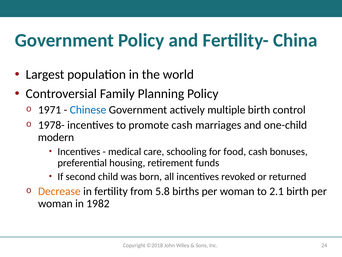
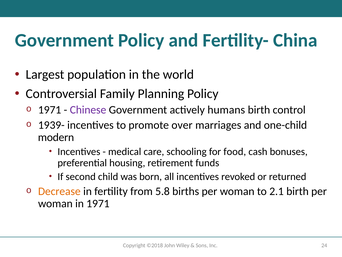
Chinese colour: blue -> purple
multiple: multiple -> humans
78-: 78- -> 39-
promote cash: cash -> over
in 19 82: 82 -> 71
